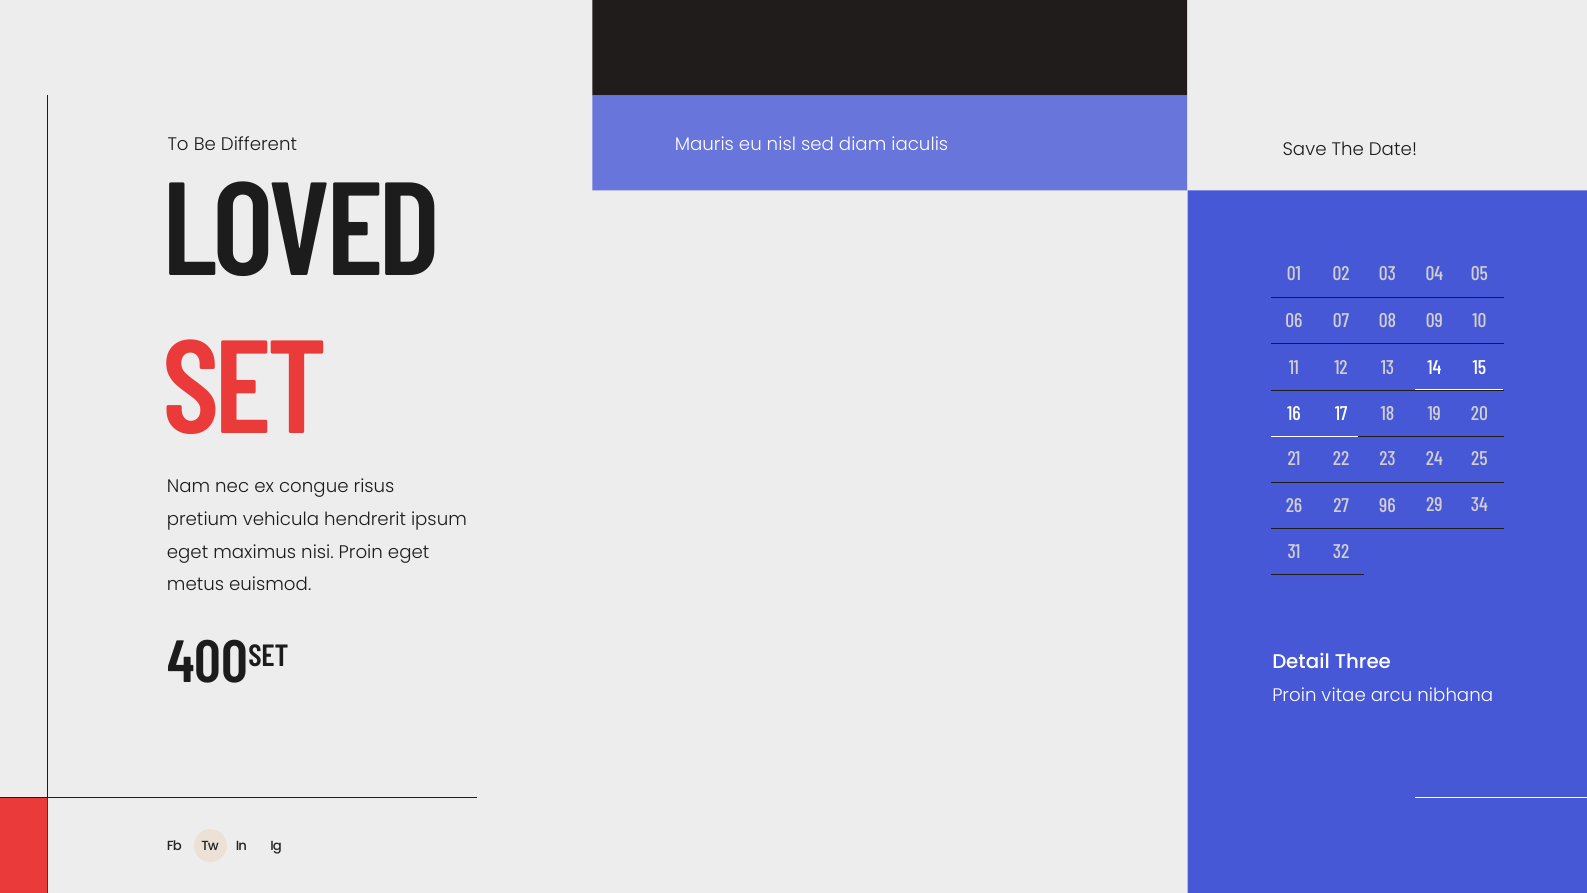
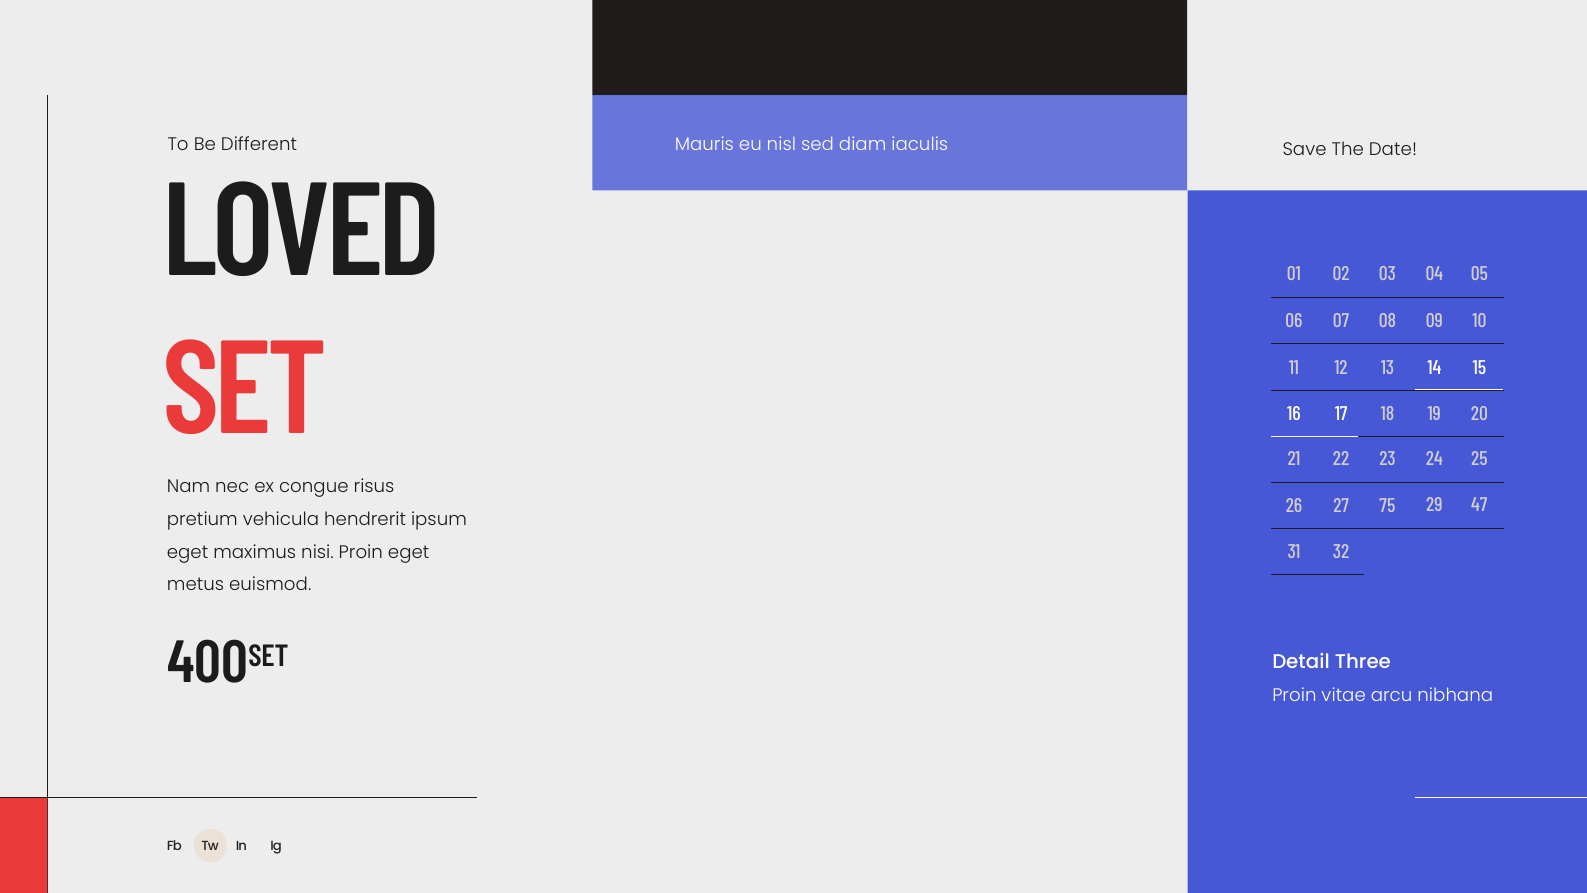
96: 96 -> 75
34: 34 -> 47
